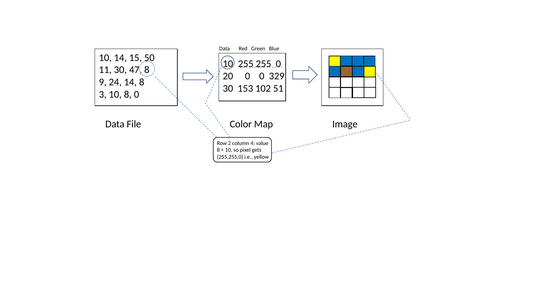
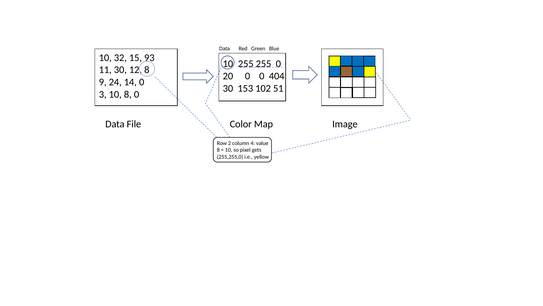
10 14: 14 -> 32
50: 50 -> 93
47: 47 -> 12
329: 329 -> 404
14 8: 8 -> 0
